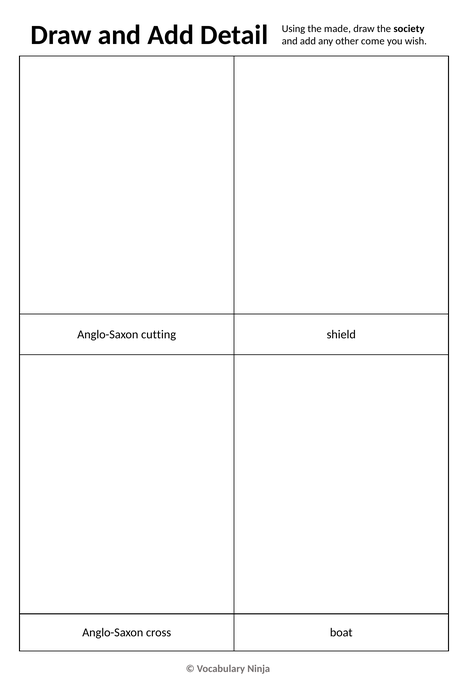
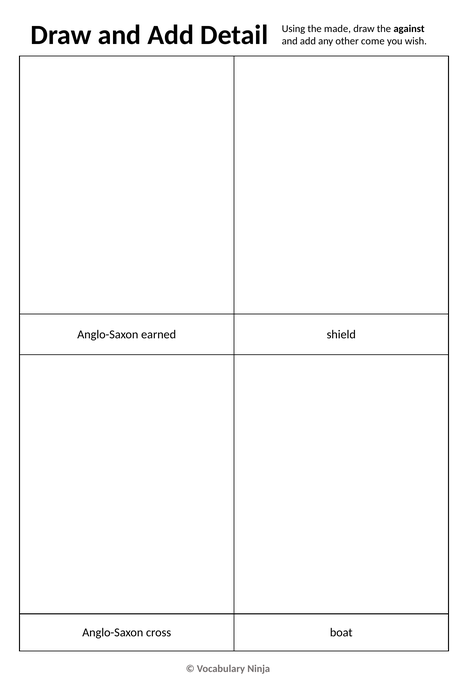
society: society -> against
cutting: cutting -> earned
